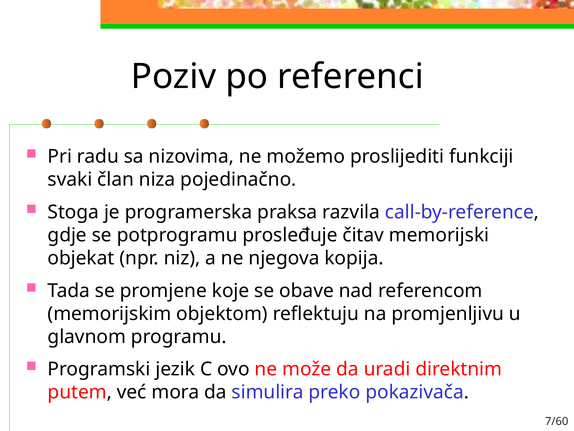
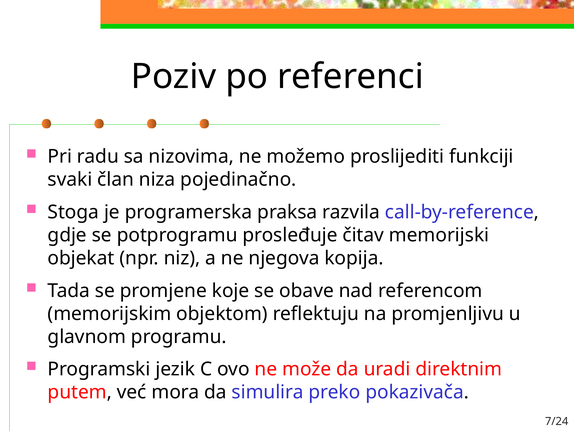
7/60: 7/60 -> 7/24
